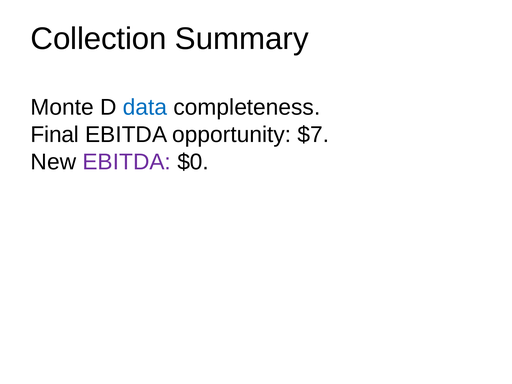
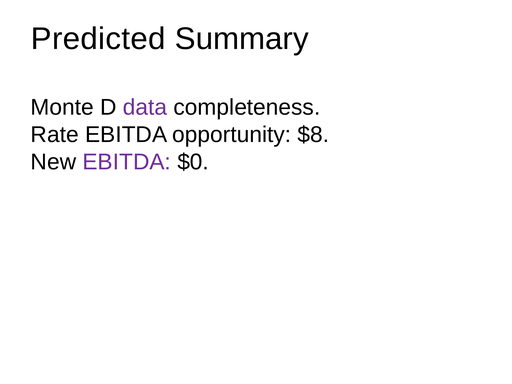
Collection: Collection -> Predicted
data colour: blue -> purple
Final: Final -> Rate
$7: $7 -> $8
